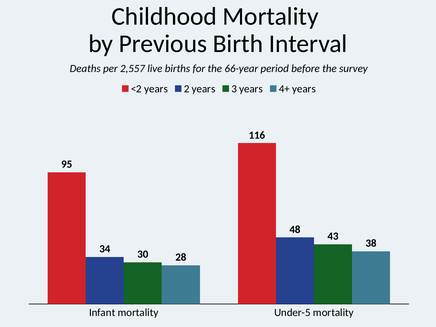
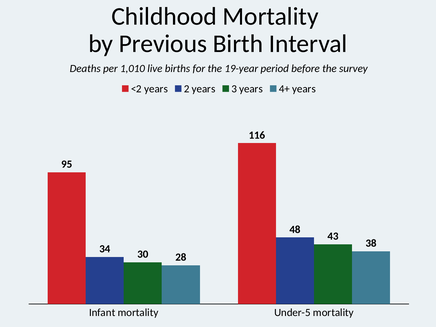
2,557: 2,557 -> 1,010
66-year: 66-year -> 19-year
